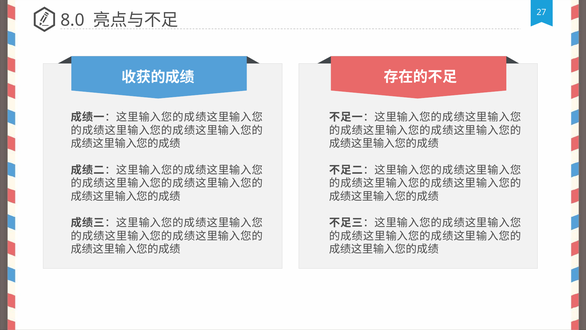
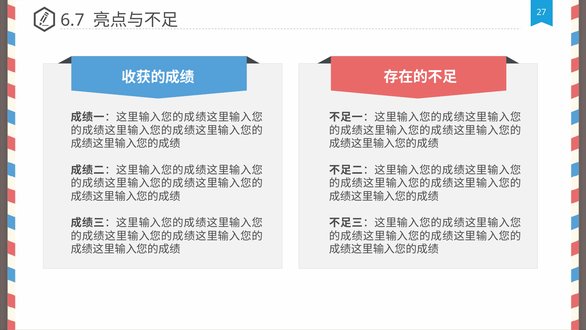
8.0: 8.0 -> 6.7
